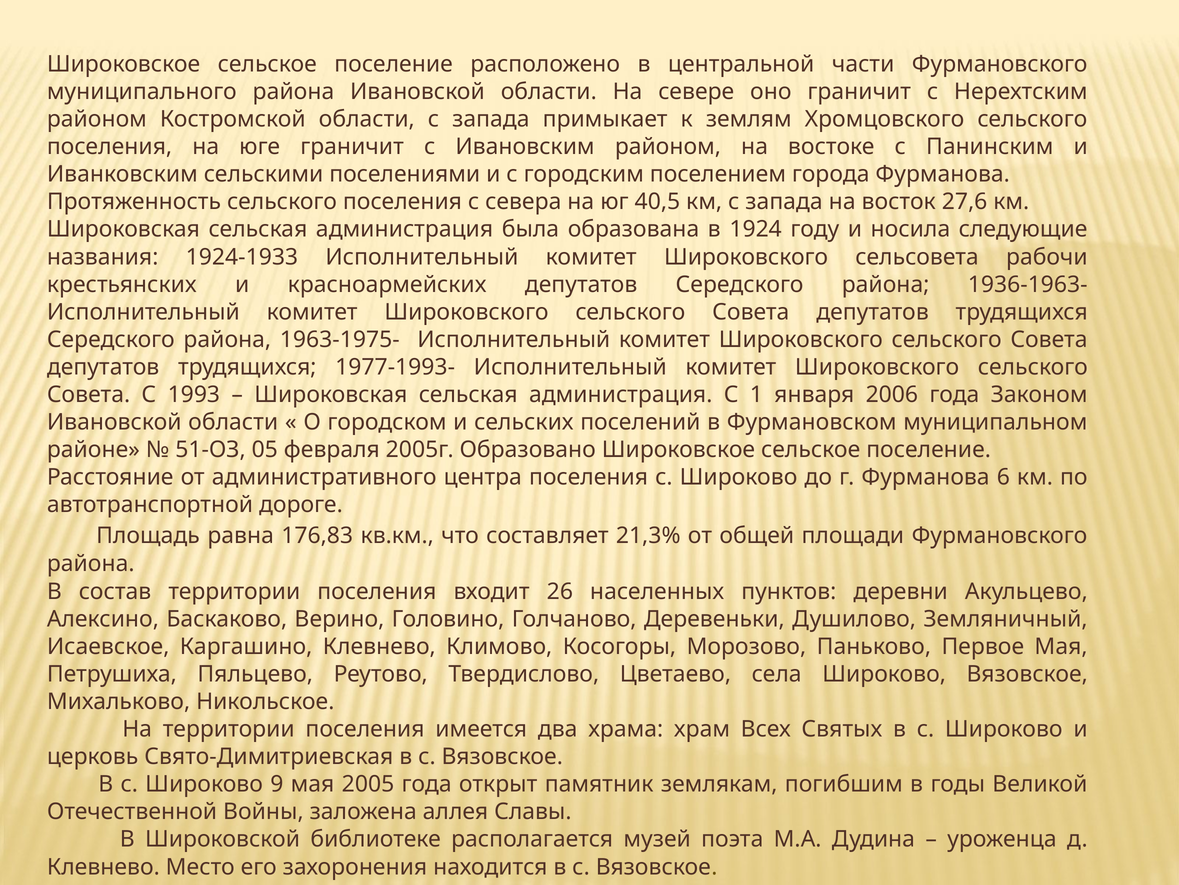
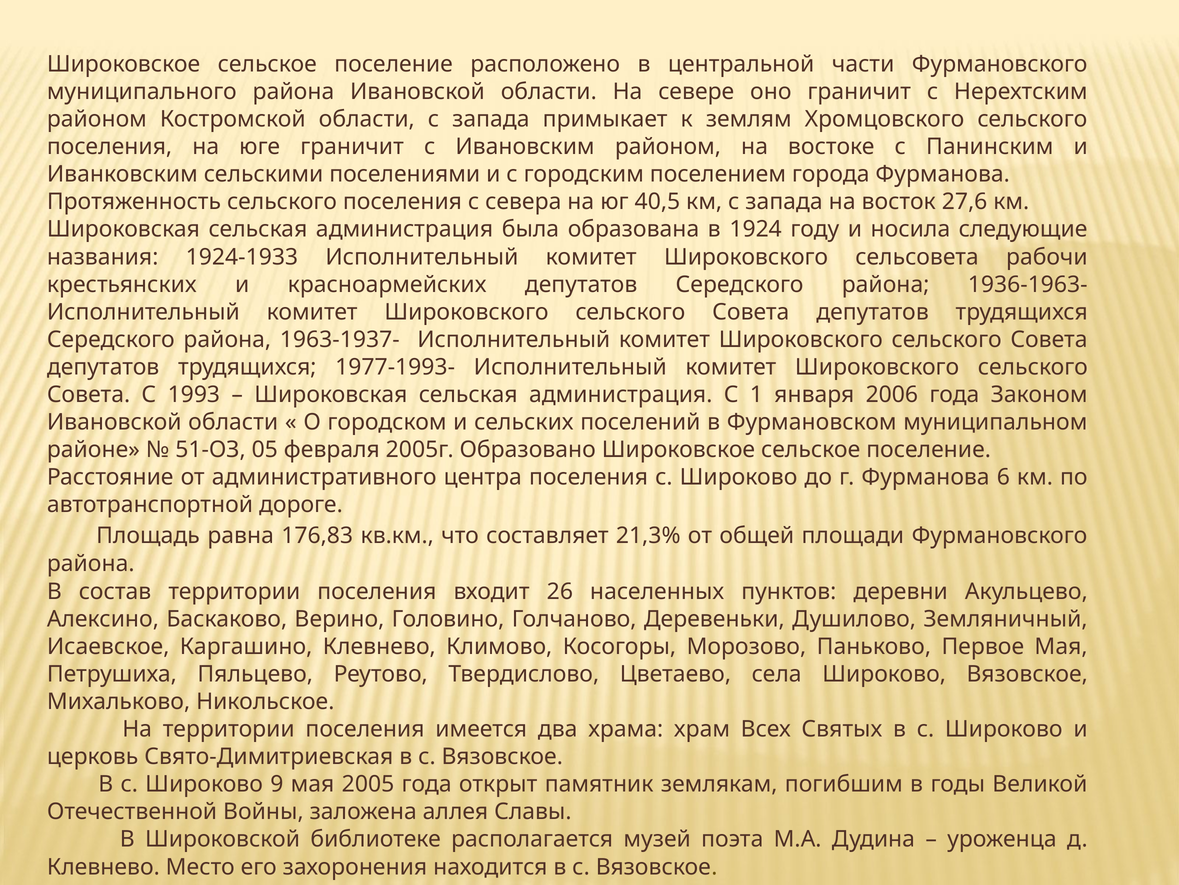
1963-1975-: 1963-1975- -> 1963-1937-
